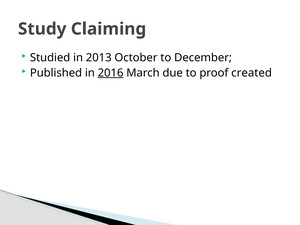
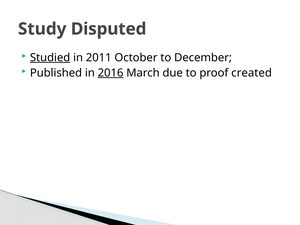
Claiming: Claiming -> Disputed
Studied underline: none -> present
2013: 2013 -> 2011
